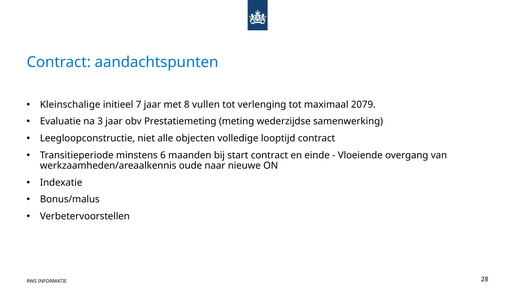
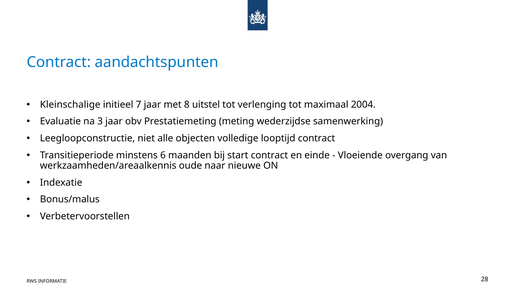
vullen: vullen -> uitstel
2079: 2079 -> 2004
